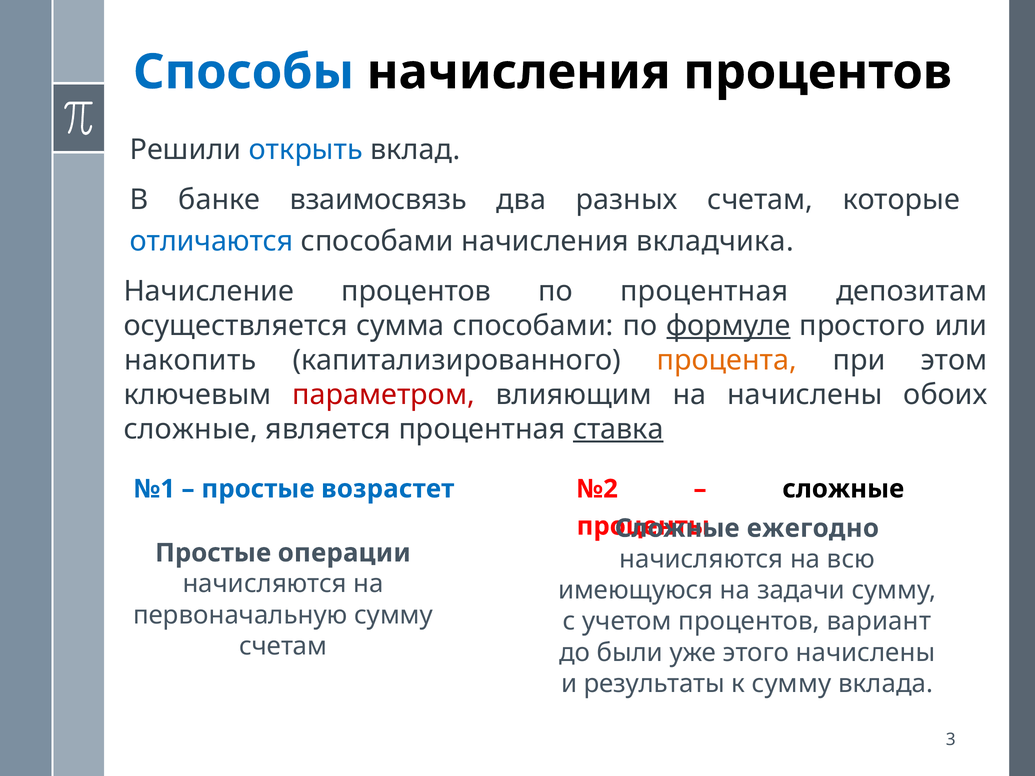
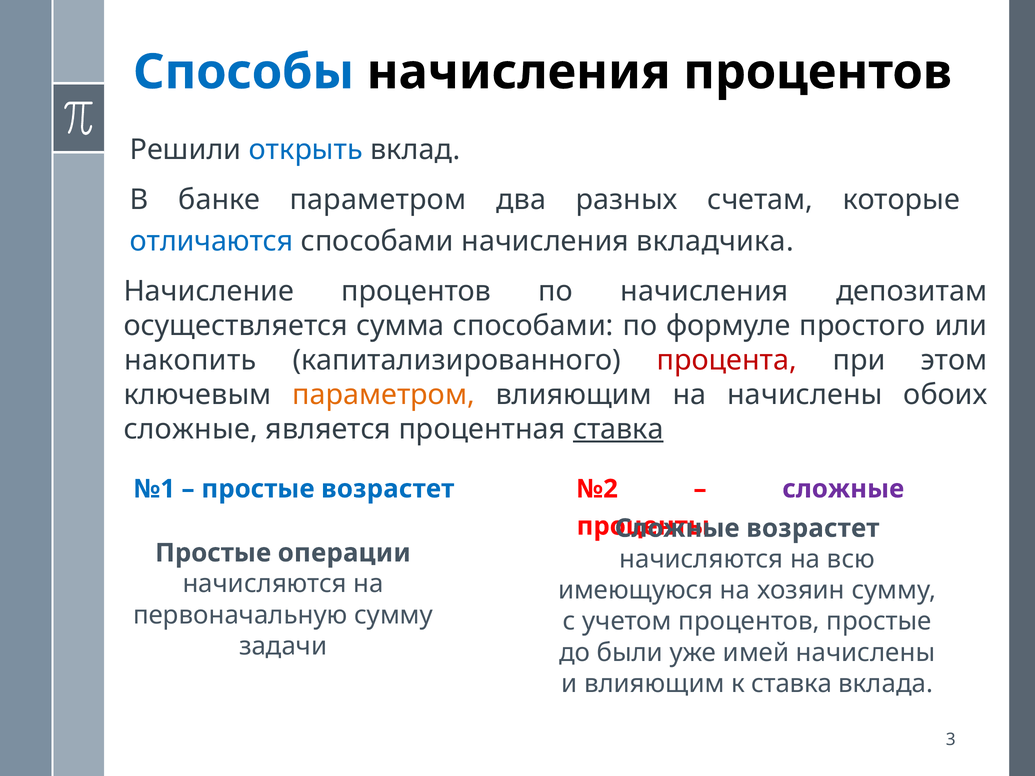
банке взаимосвязь: взаимосвязь -> параметром
по процентная: процентная -> начисления
формуле underline: present -> none
процента colour: orange -> red
параметром at (384, 395) colour: red -> orange
сложные at (843, 489) colour: black -> purple
ежегодно at (813, 528): ежегодно -> возрастет
задачи: задачи -> хозяин
процентов вариант: вариант -> простые
счетам at (283, 646): счетам -> задачи
этого: этого -> имей
и результаты: результаты -> влияющим
к сумму: сумму -> ставка
